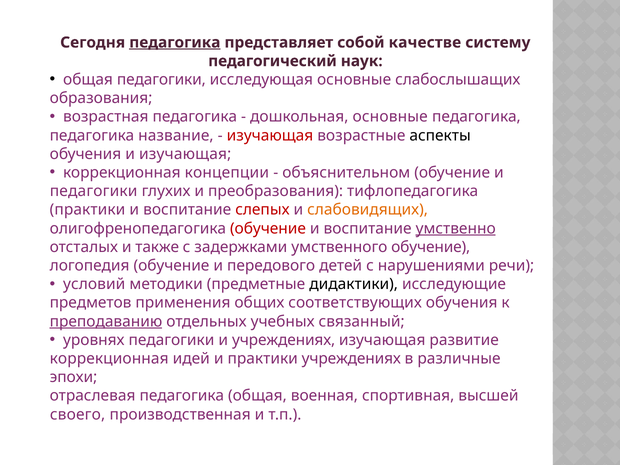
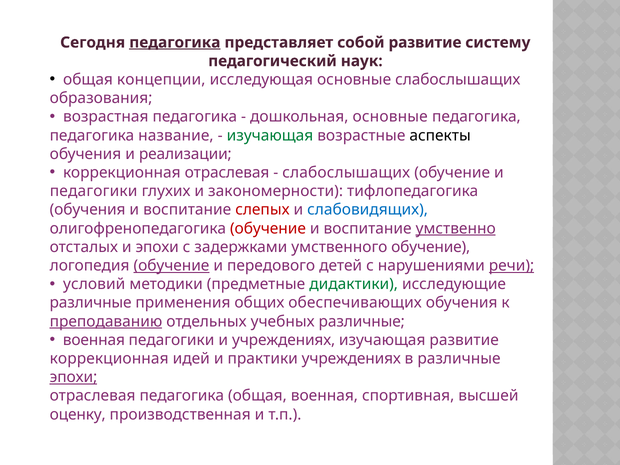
собой качестве: качестве -> развитие
общая педагогики: педагогики -> концепции
изучающая at (270, 135) colour: red -> green
и изучающая: изучающая -> реализации
коррекционная концепции: концепции -> отраслевая
объяснительном at (346, 173): объяснительном -> слабослышащих
преобразования: преобразования -> закономерности
практики at (88, 210): практики -> обучения
слабовидящих colour: orange -> blue
и также: также -> эпохи
обучение at (171, 266) underline: none -> present
речи underline: none -> present
дидактики colour: black -> green
предметов at (91, 303): предметов -> различные
соответствующих: соответствующих -> обеспечивающих
учебных связанный: связанный -> различные
уровнях at (94, 340): уровнях -> военная
эпохи at (73, 377) underline: none -> present
своего: своего -> оценку
